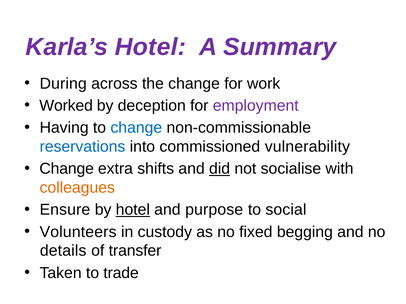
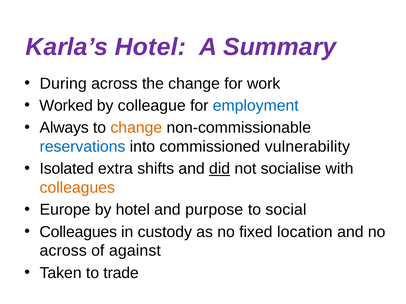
deception: deception -> colleague
employment colour: purple -> blue
Having: Having -> Always
change at (136, 128) colour: blue -> orange
Change at (67, 169): Change -> Isolated
Ensure: Ensure -> Europe
hotel at (133, 210) underline: present -> none
Volunteers at (78, 232): Volunteers -> Colleagues
begging: begging -> location
details at (63, 251): details -> across
transfer: transfer -> against
